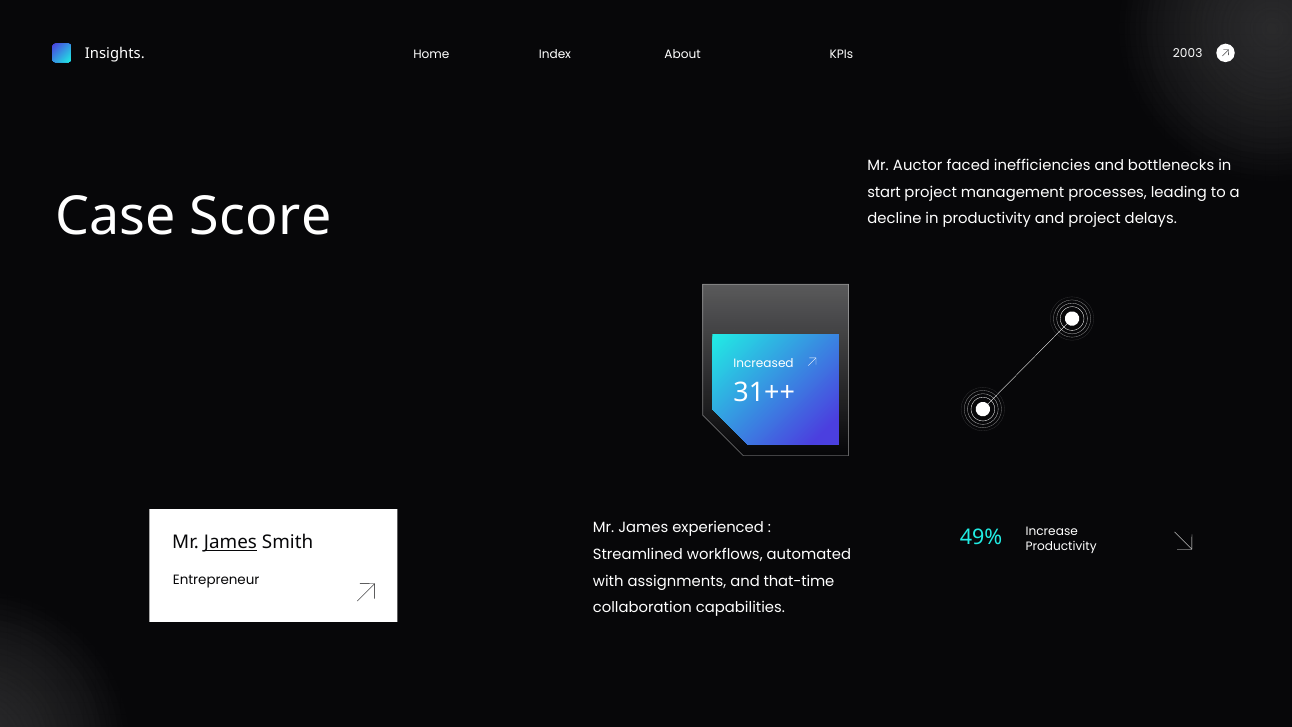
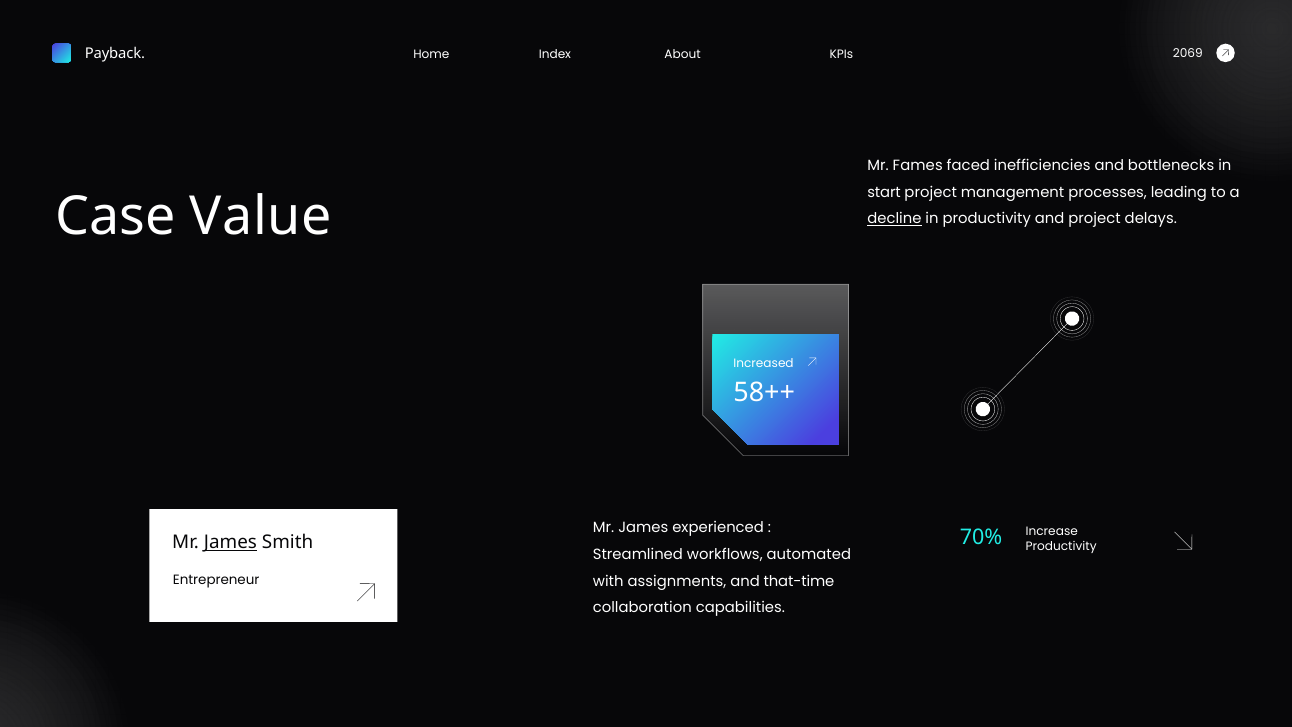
Insights: Insights -> Payback
2003: 2003 -> 2069
Auctor: Auctor -> Fames
Score: Score -> Value
decline underline: none -> present
31++: 31++ -> 58++
49%: 49% -> 70%
